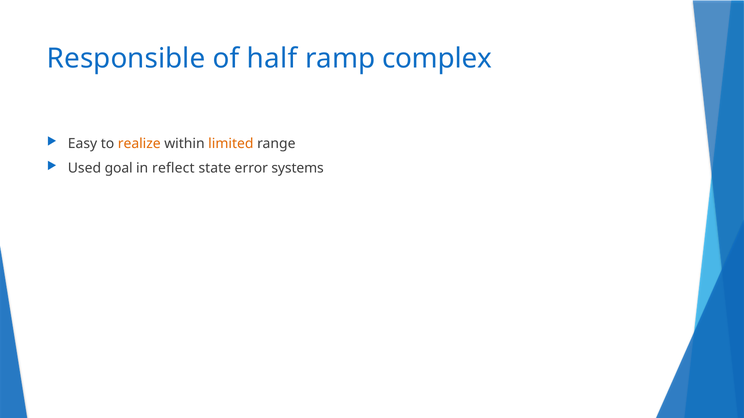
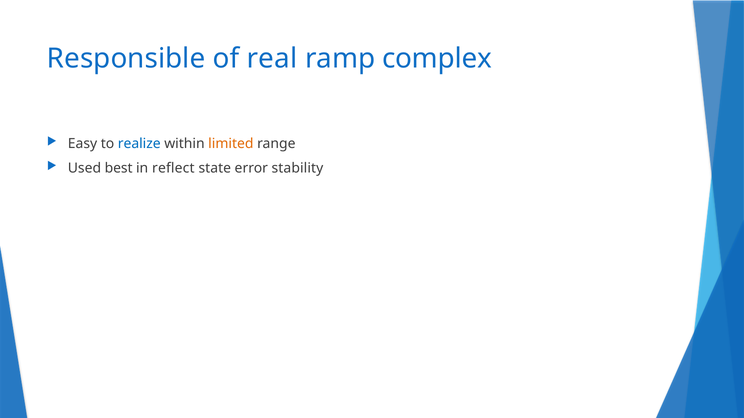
half: half -> real
realize colour: orange -> blue
goal: goal -> best
systems: systems -> stability
